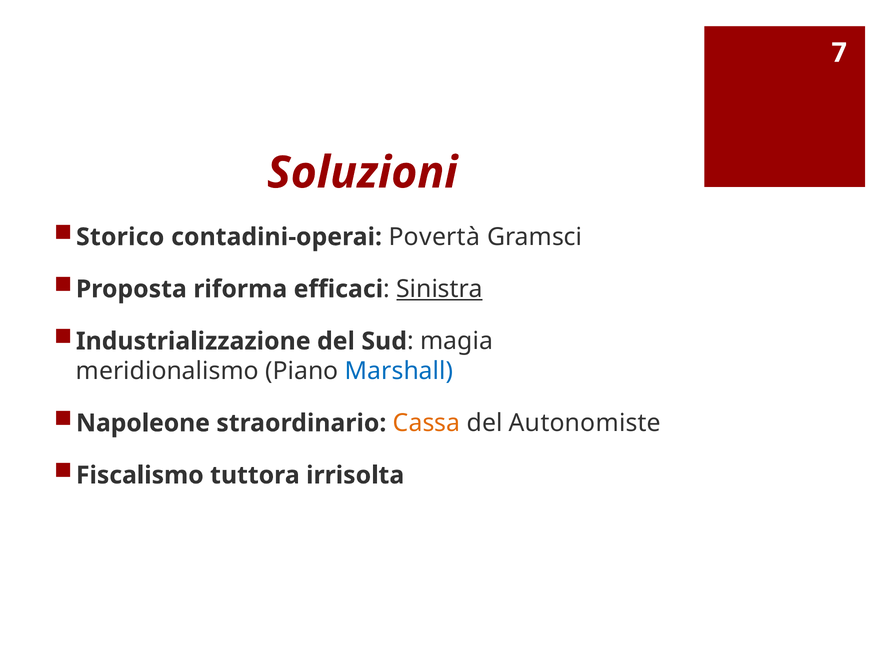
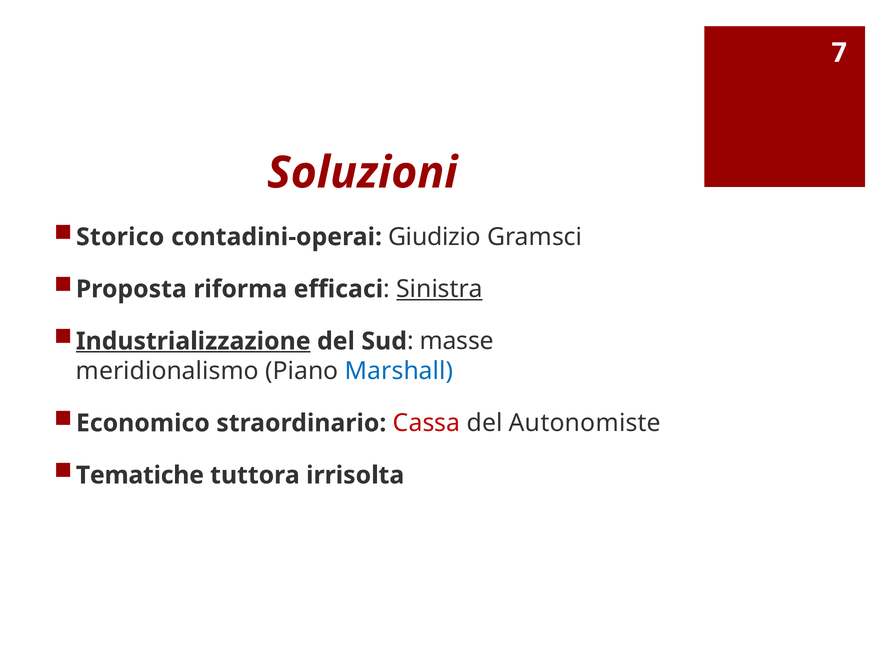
Povertà: Povertà -> Giudizio
Industrializzazione underline: none -> present
magia: magia -> masse
Napoleone: Napoleone -> Economico
Cassa colour: orange -> red
Fiscalismo: Fiscalismo -> Tematiche
